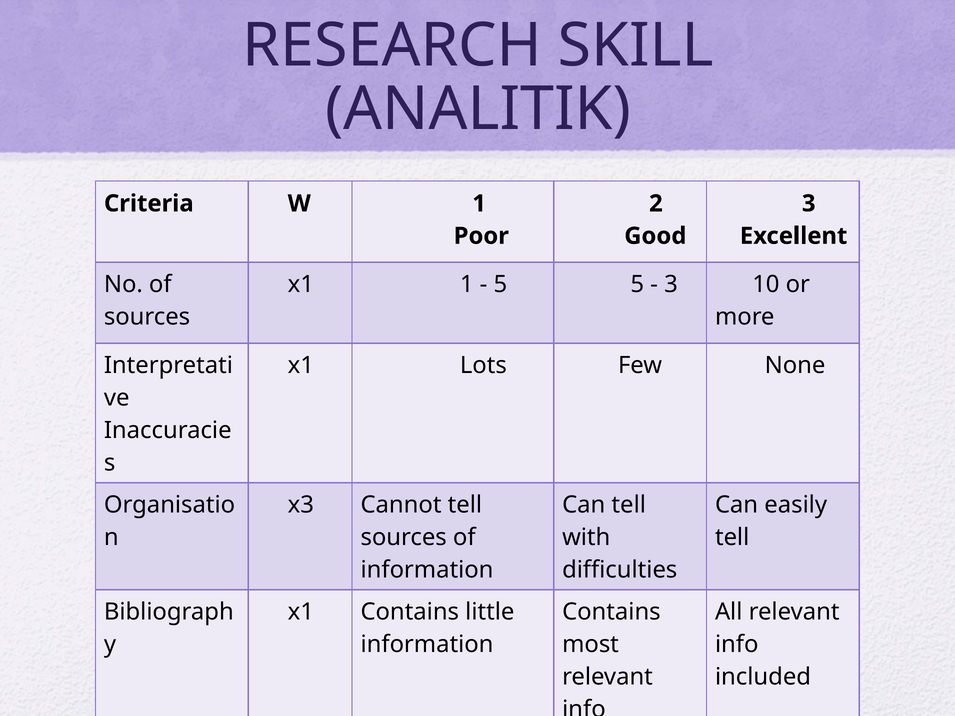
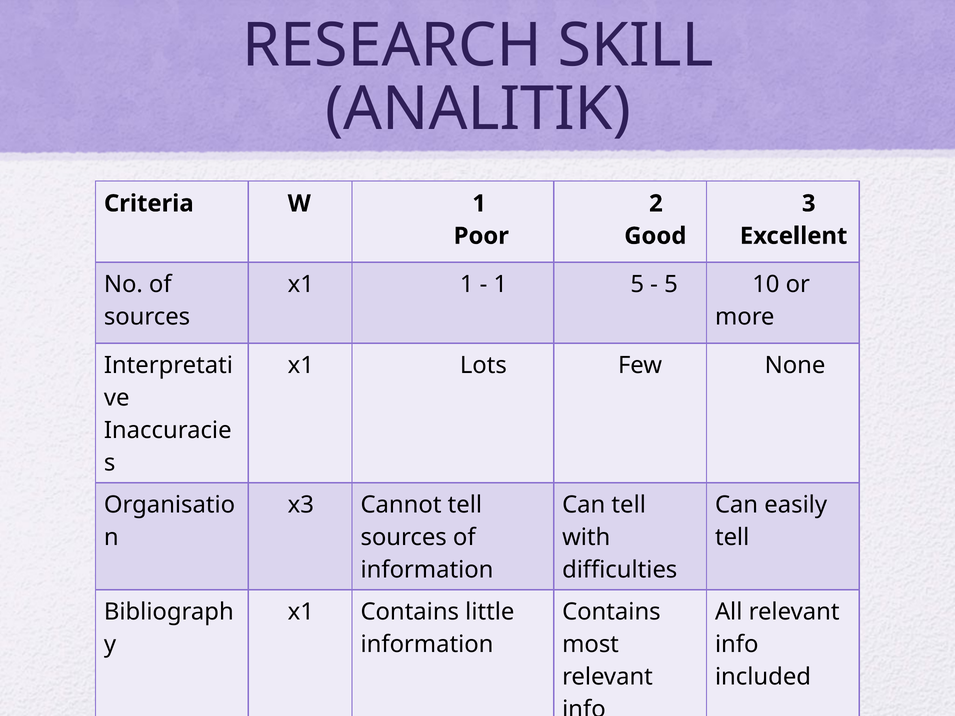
5 at (500, 285): 5 -> 1
3 at (671, 285): 3 -> 5
